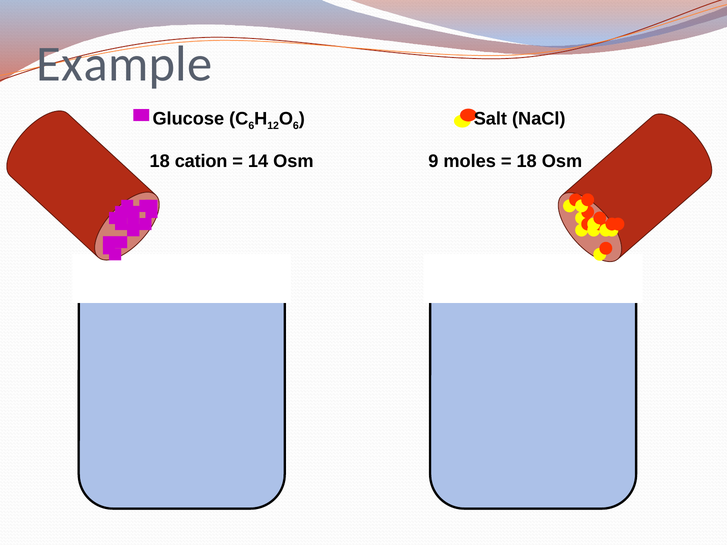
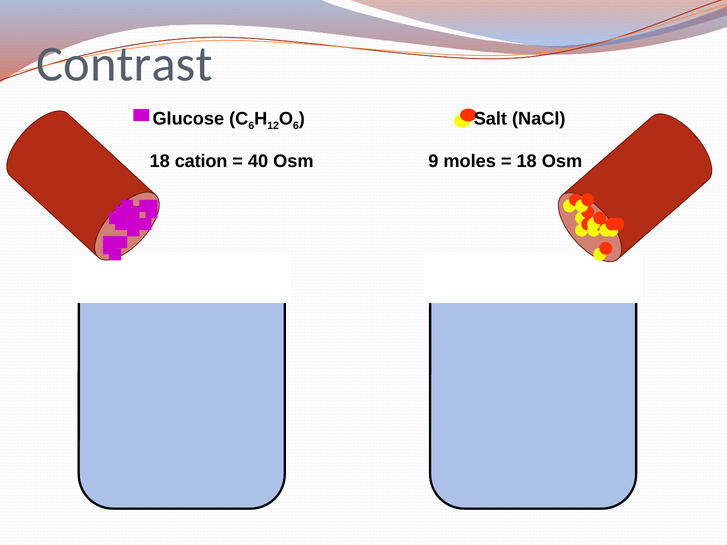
Example: Example -> Contrast
14: 14 -> 40
